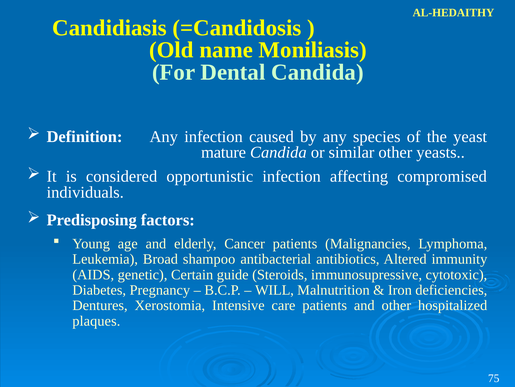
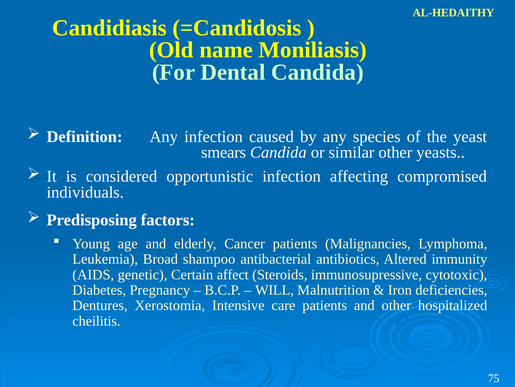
mature: mature -> smears
guide: guide -> affect
plaques: plaques -> cheilitis
